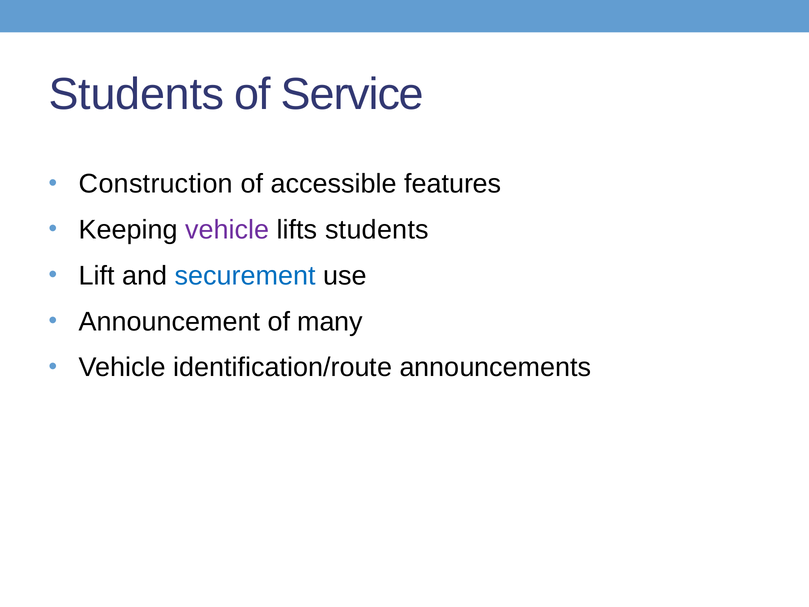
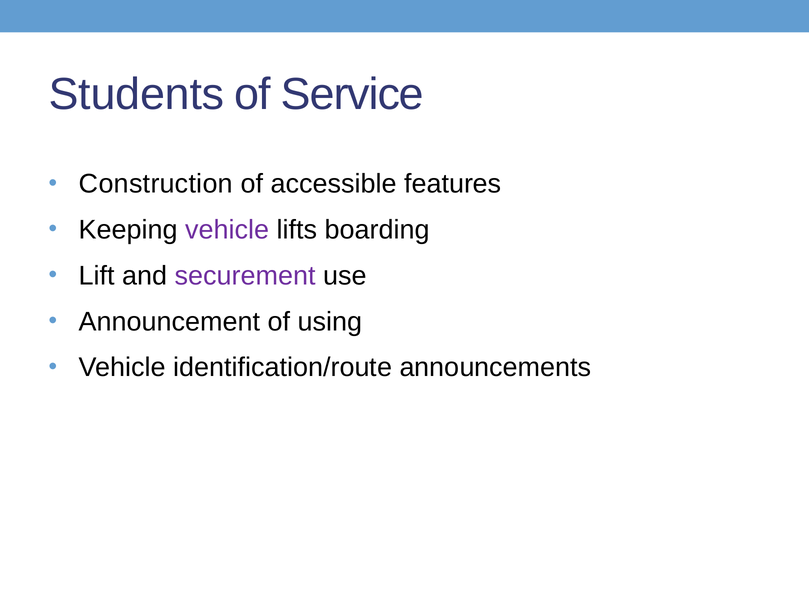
lifts students: students -> boarding
securement colour: blue -> purple
many: many -> using
